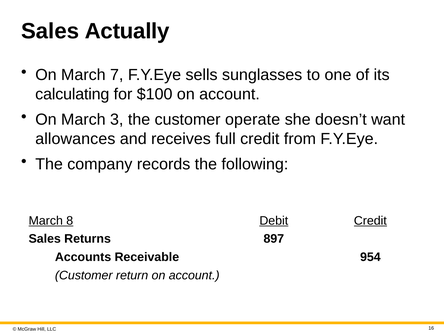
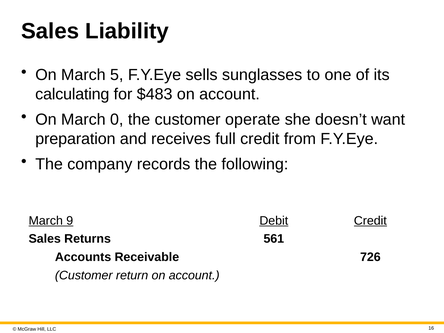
Actually: Actually -> Liability
7: 7 -> 5
$100: $100 -> $483
3: 3 -> 0
allowances: allowances -> preparation
8: 8 -> 9
897: 897 -> 561
954: 954 -> 726
